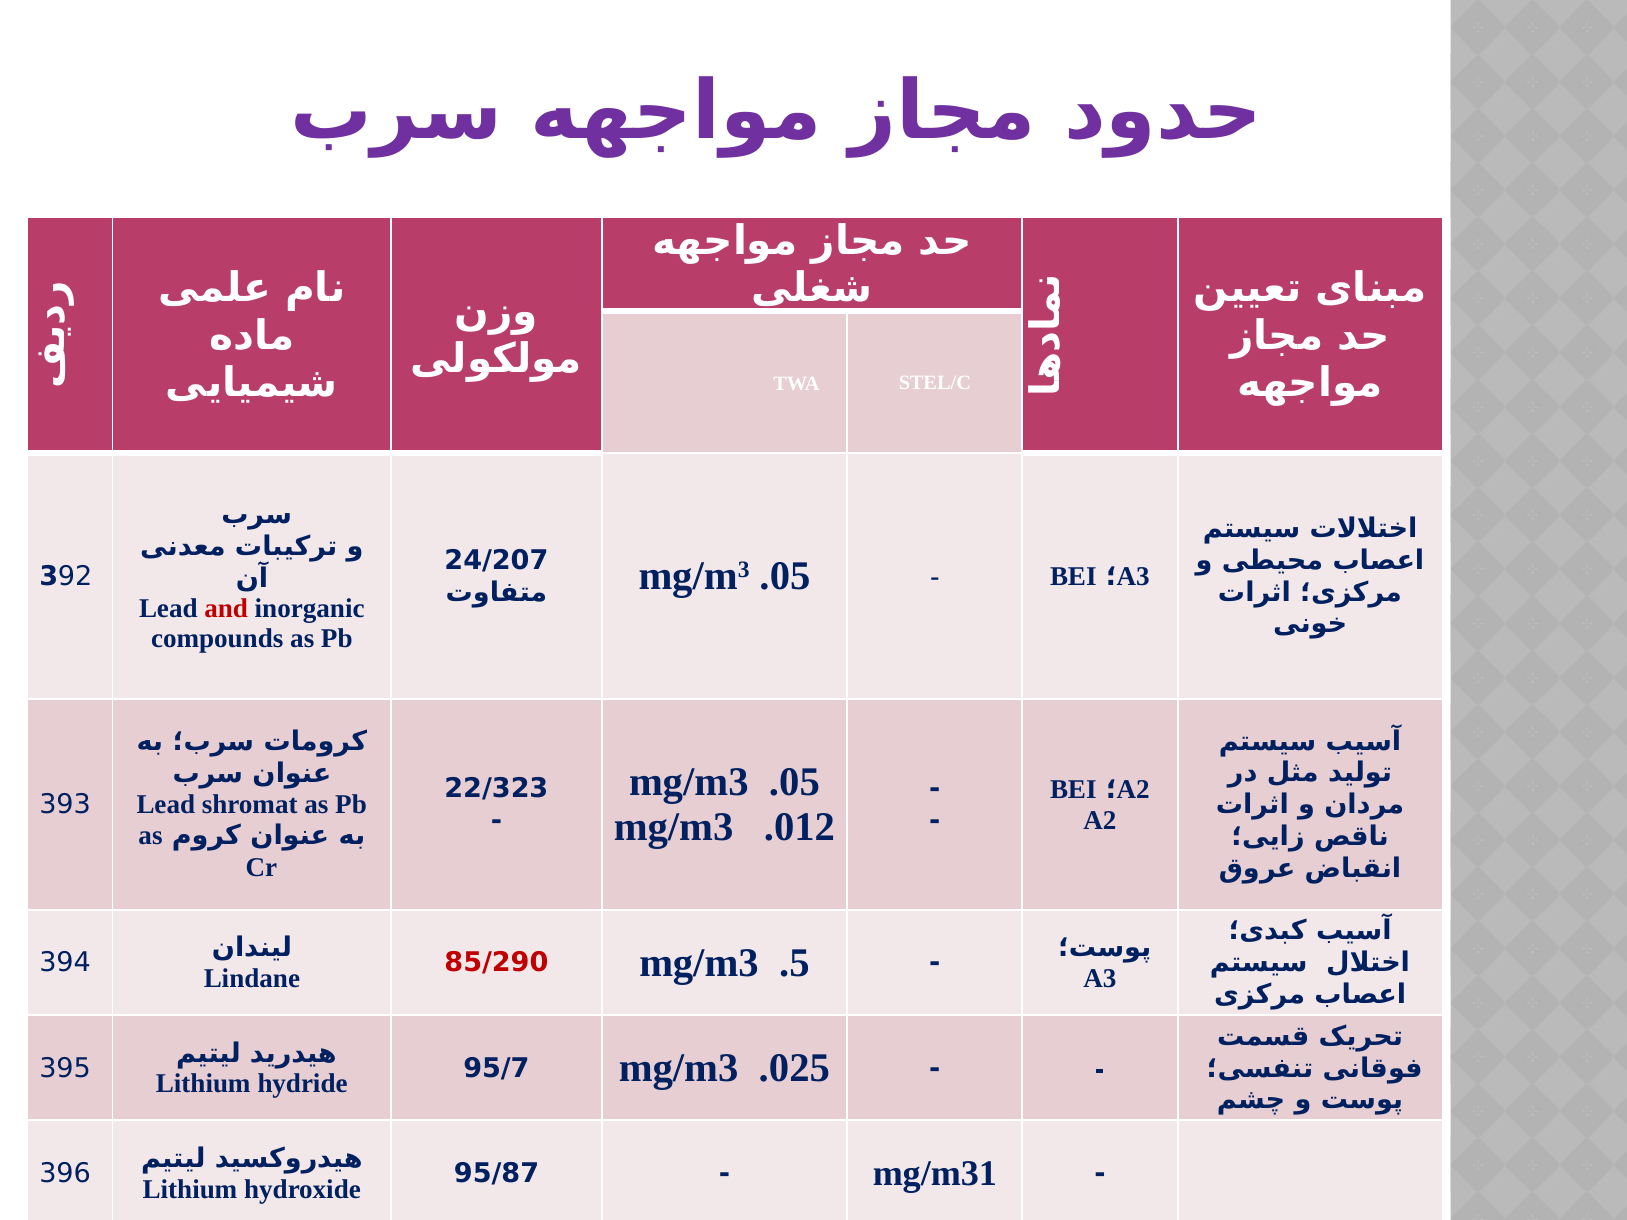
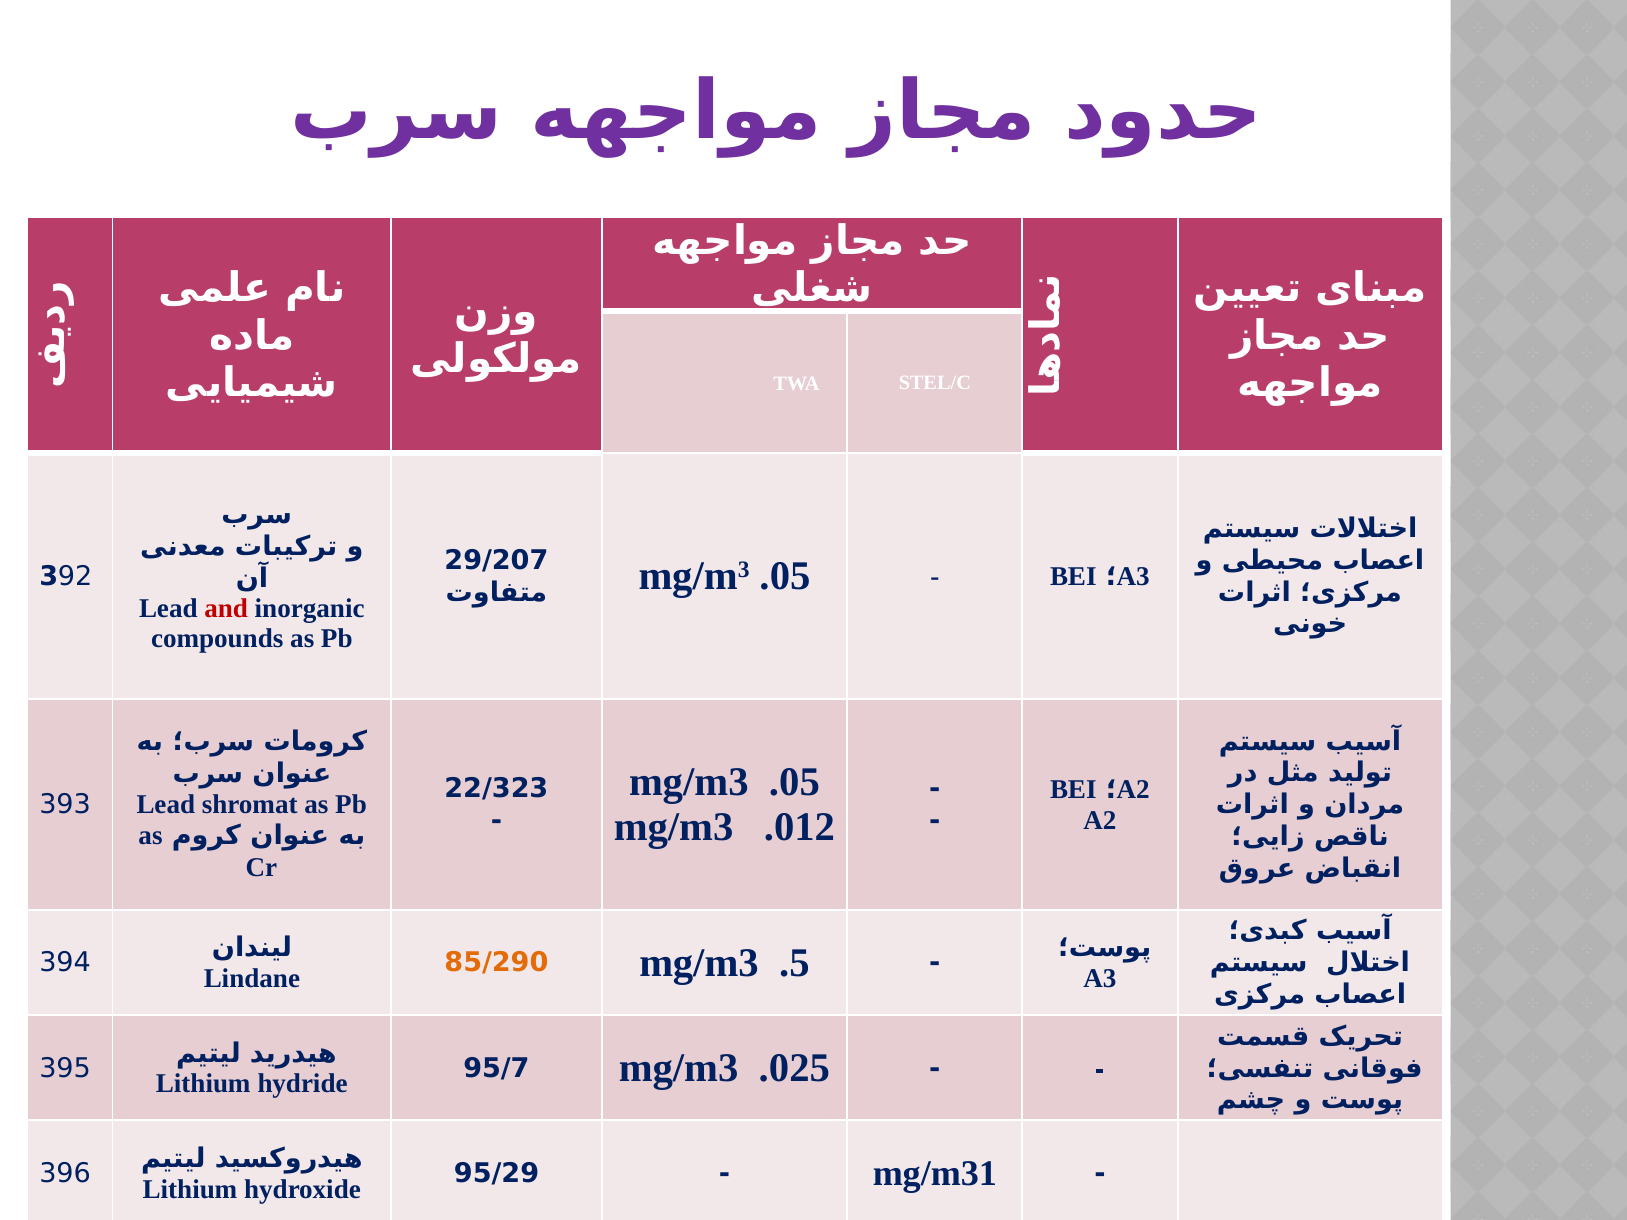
24/207: 24/207 -> 29/207
85/290 colour: red -> orange
95/87: 95/87 -> 95/29
